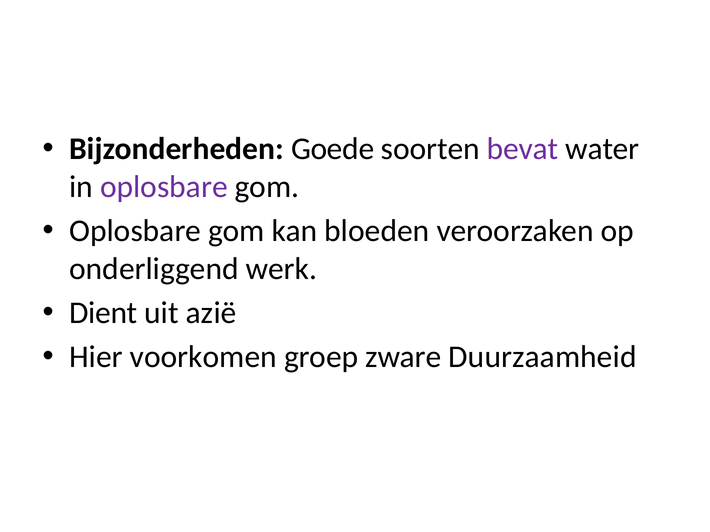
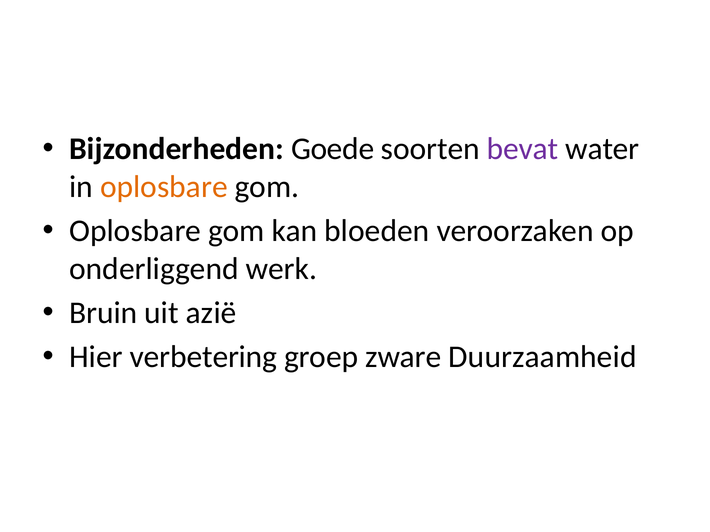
oplosbare at (164, 187) colour: purple -> orange
Dient: Dient -> Bruin
voorkomen: voorkomen -> verbetering
